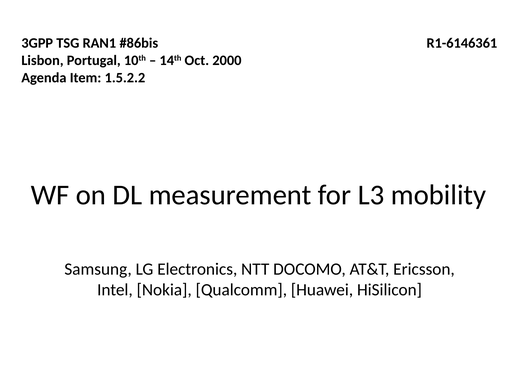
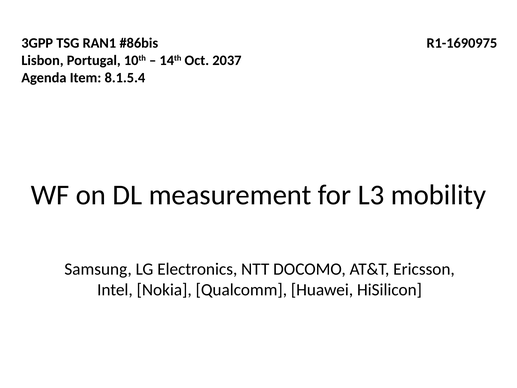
R1-6146361: R1-6146361 -> R1-1690975
2000: 2000 -> 2037
1.5.2.2: 1.5.2.2 -> 8.1.5.4
